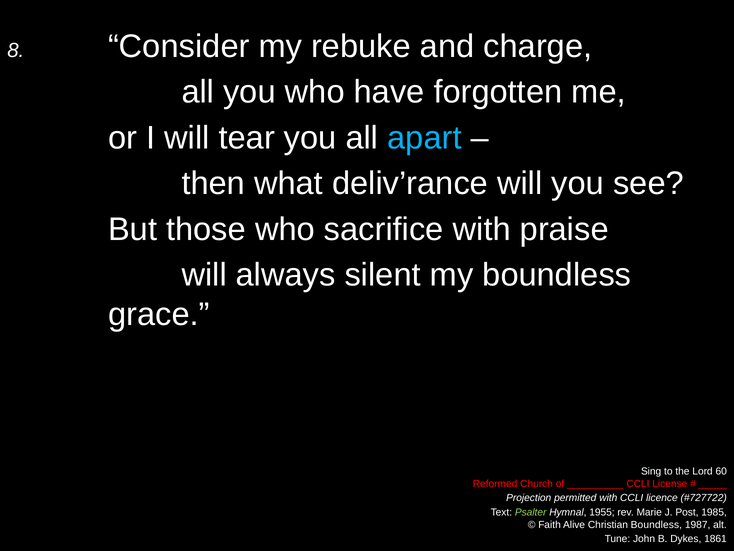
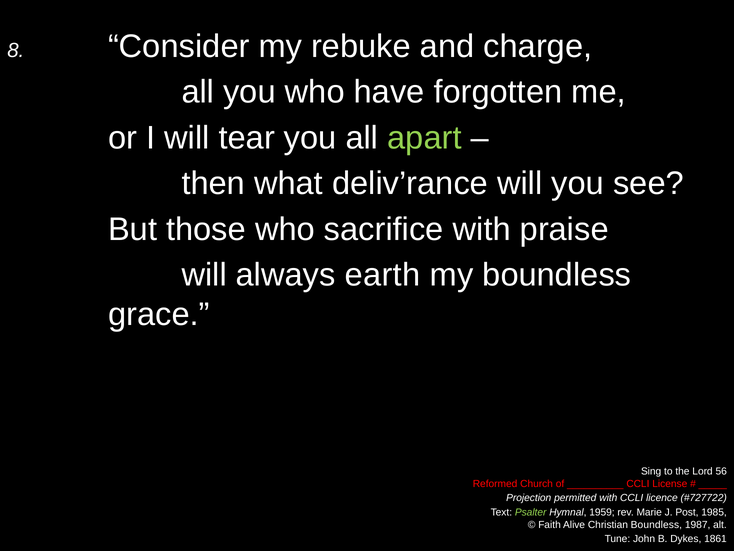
apart colour: light blue -> light green
silent: silent -> earth
60: 60 -> 56
1955: 1955 -> 1959
